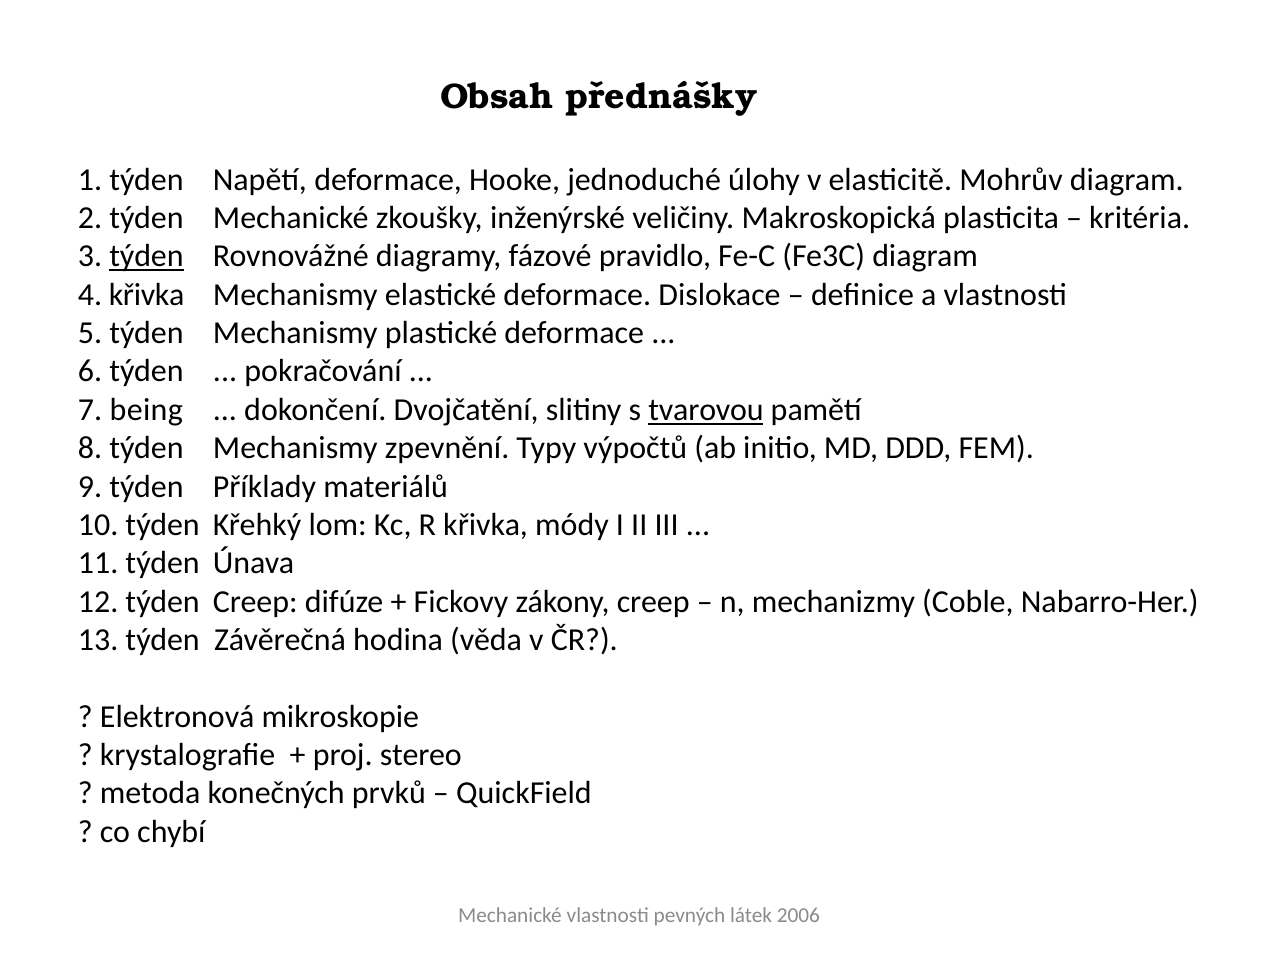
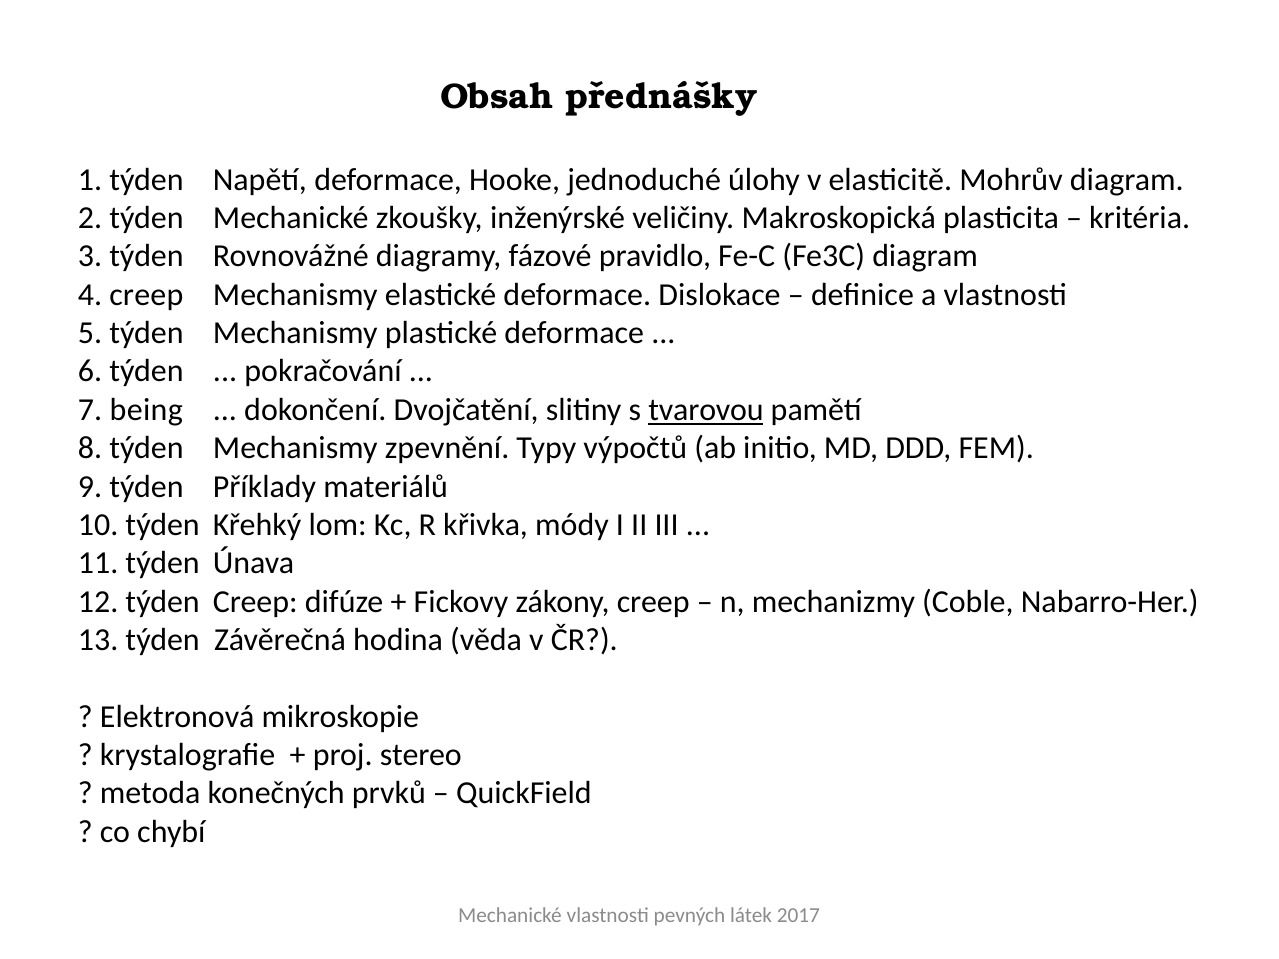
týden at (146, 256) underline: present -> none
4 křivka: křivka -> creep
2006: 2006 -> 2017
